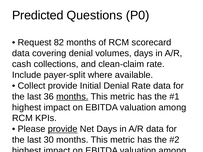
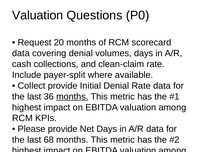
Predicted at (38, 15): Predicted -> Valuation
82: 82 -> 20
provide at (63, 129) underline: present -> none
30: 30 -> 68
